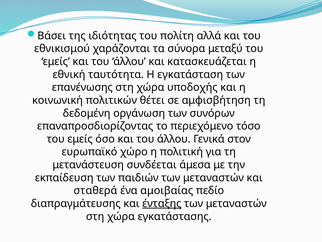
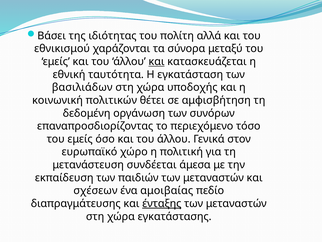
και at (157, 61) underline: none -> present
επανένωσης: επανένωσης -> βασιλιάδων
σταθερά: σταθερά -> σχέσεων
